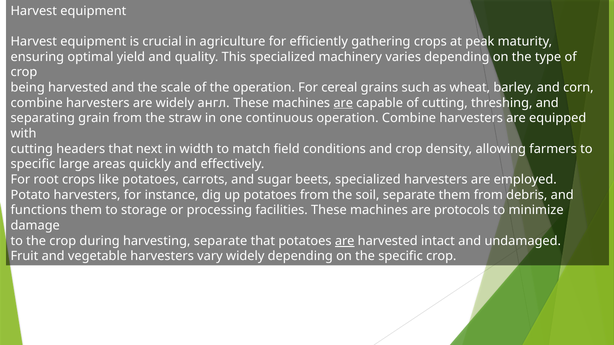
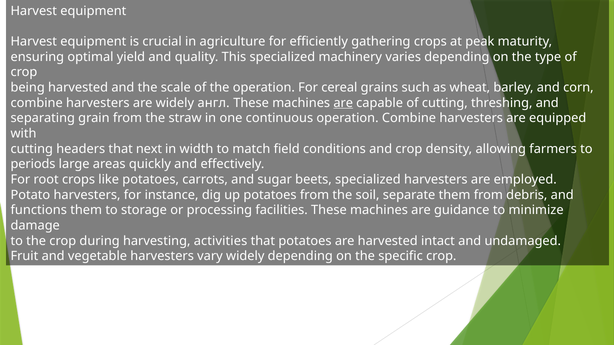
specific at (33, 164): specific -> periods
protocols: protocols -> guidance
harvesting separate: separate -> activities
are at (345, 241) underline: present -> none
